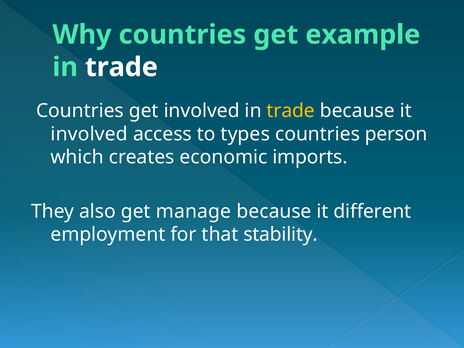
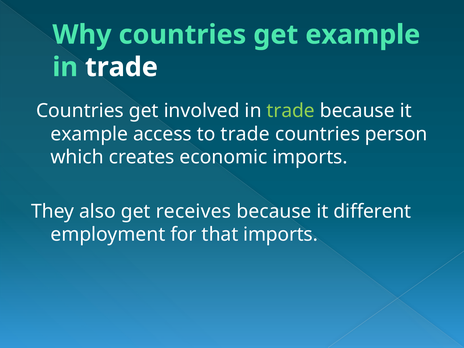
trade at (291, 111) colour: yellow -> light green
involved at (89, 134): involved -> example
to types: types -> trade
manage: manage -> receives
that stability: stability -> imports
